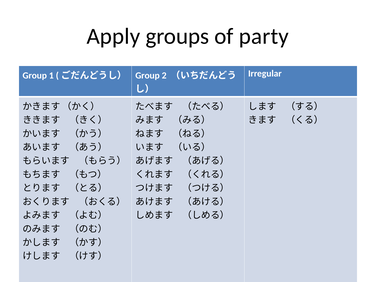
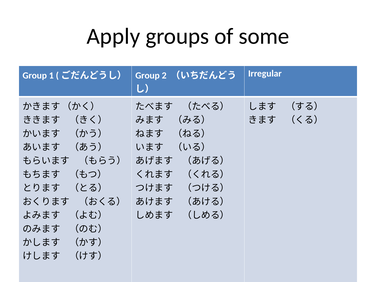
party: party -> some
